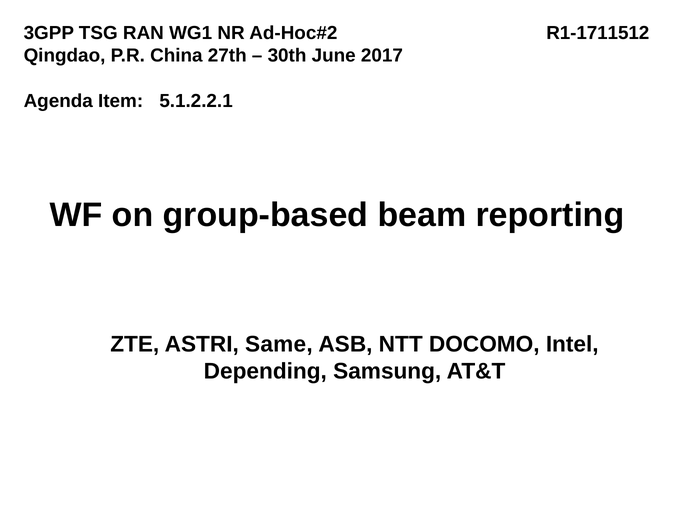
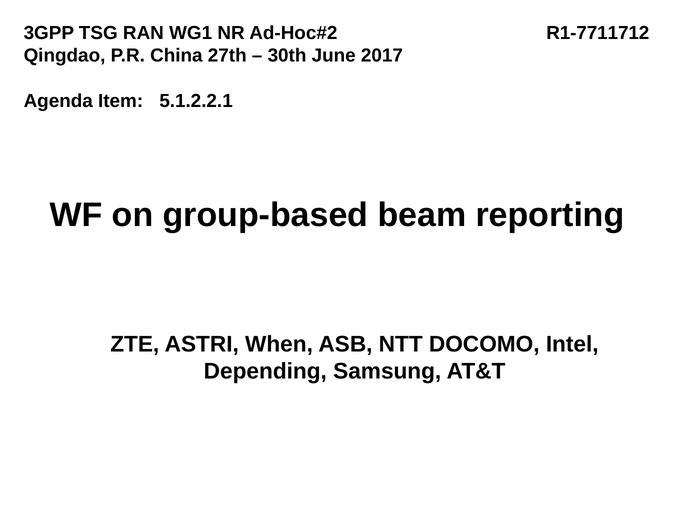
R1-1711512: R1-1711512 -> R1-7711712
Same: Same -> When
